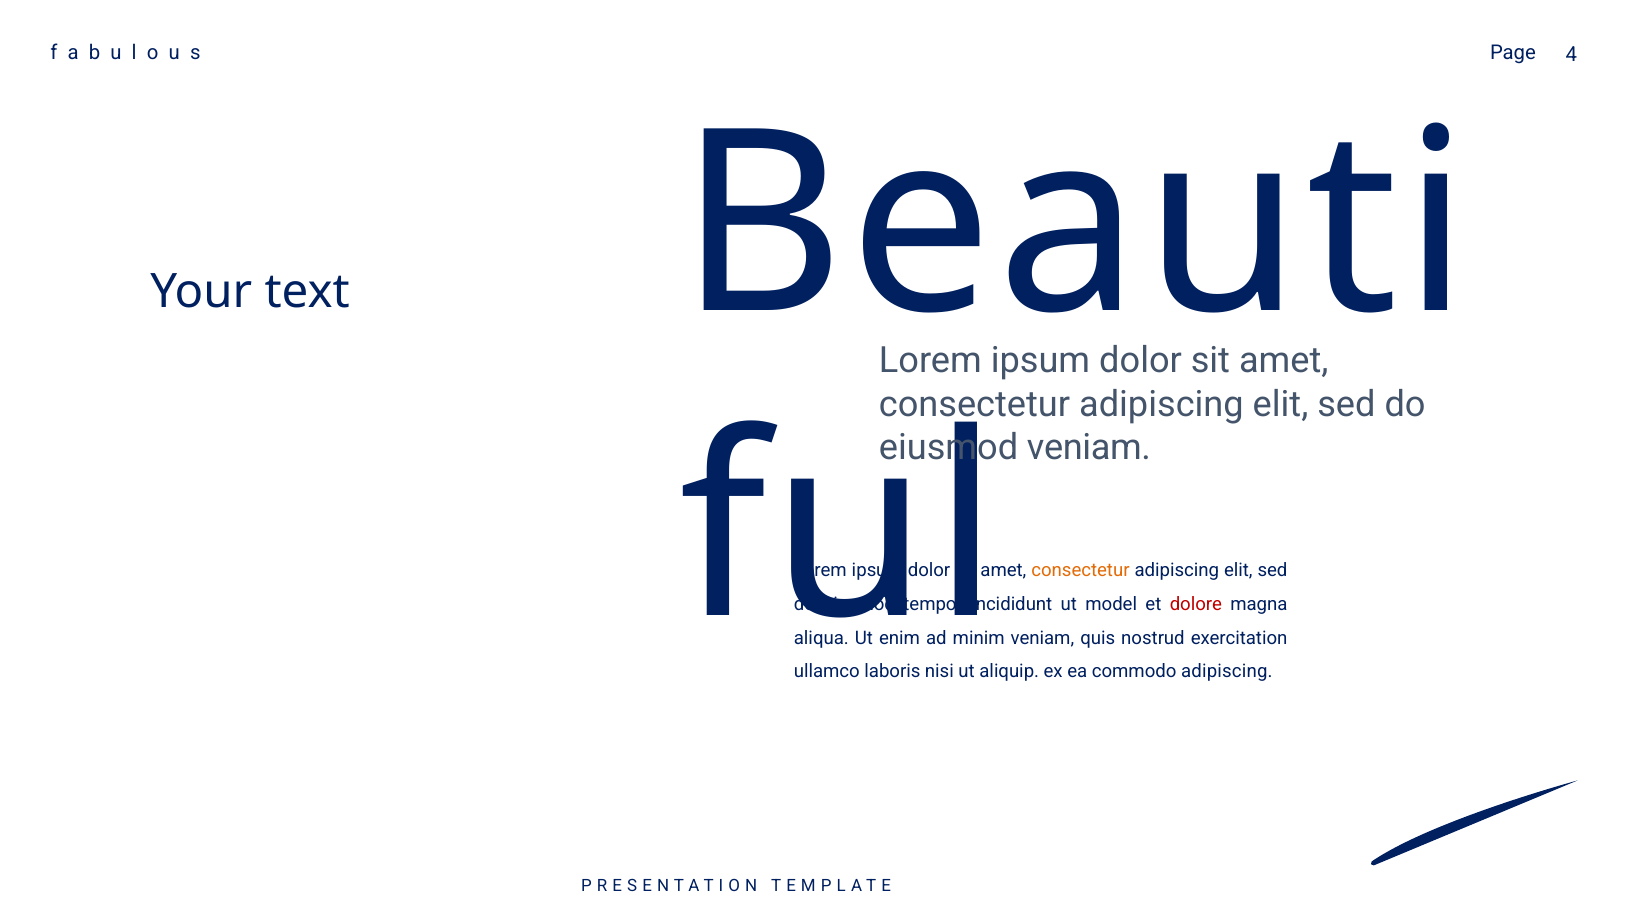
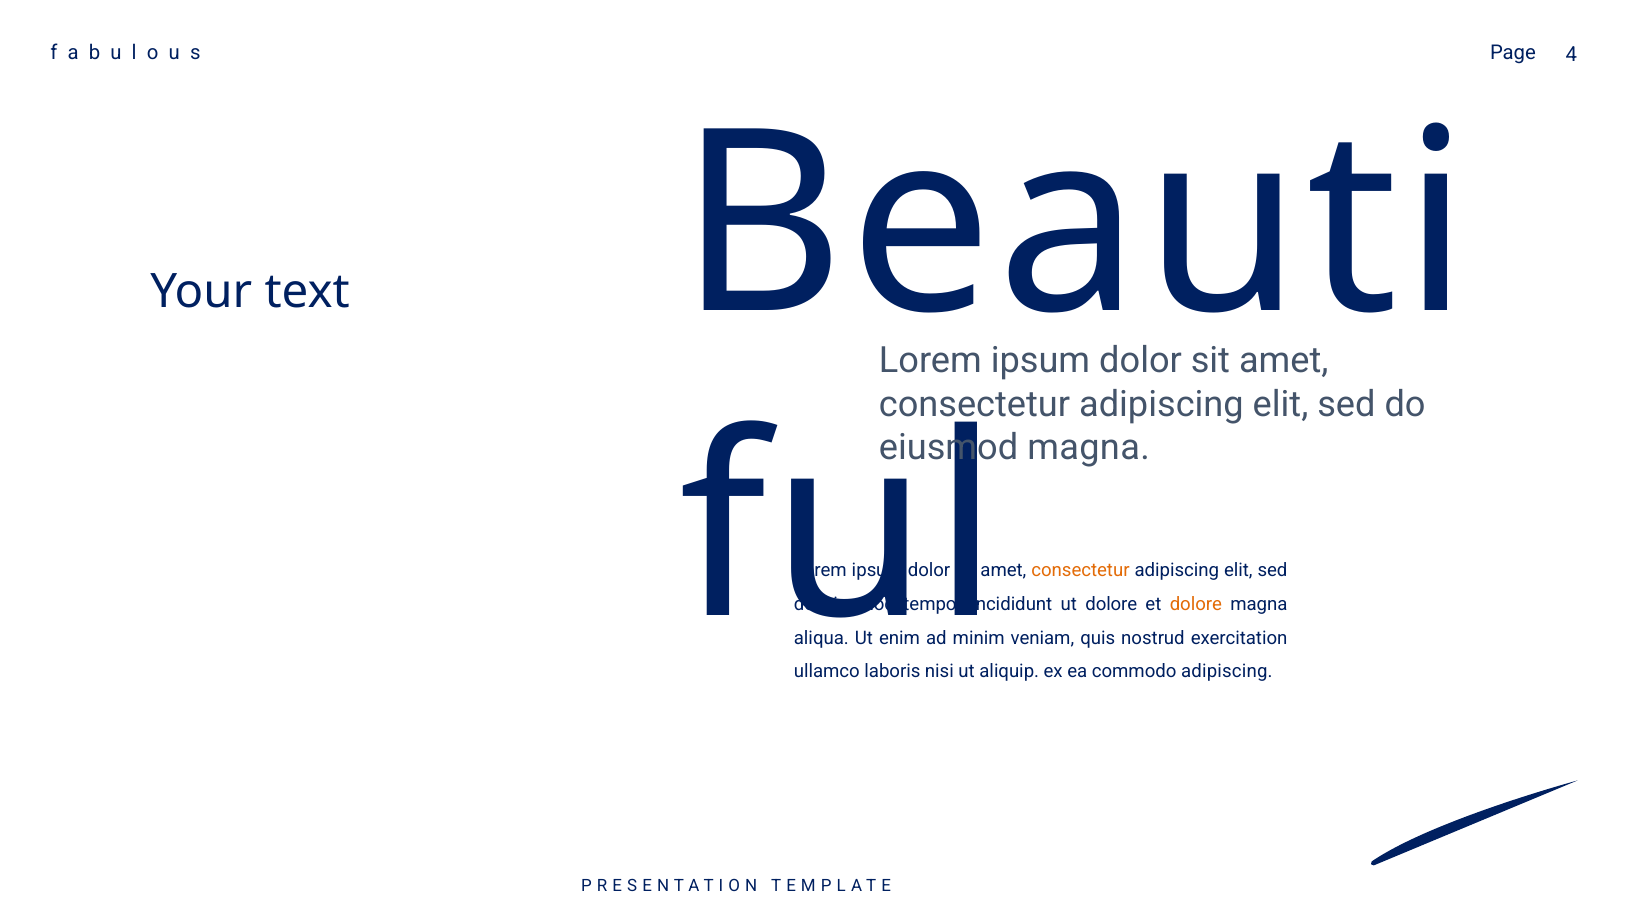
eiusmod veniam: veniam -> magna
ut model: model -> dolore
dolore at (1196, 604) colour: red -> orange
